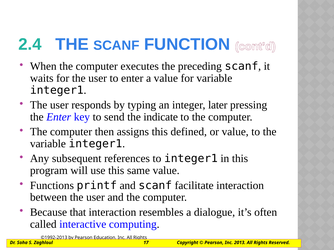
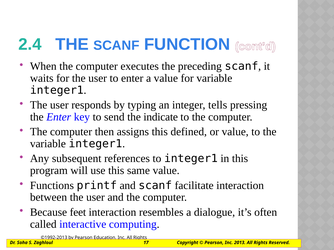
later: later -> tells
that: that -> feet
